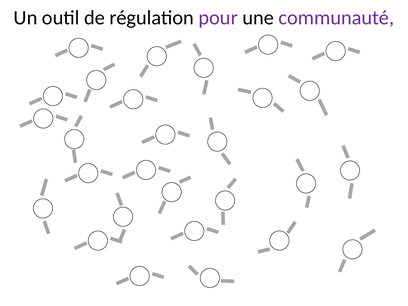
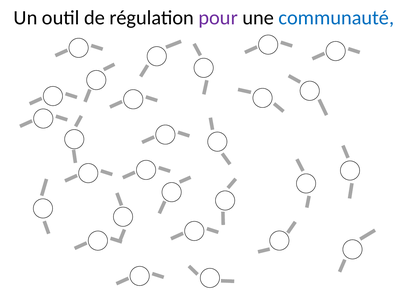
communauté colour: purple -> blue
